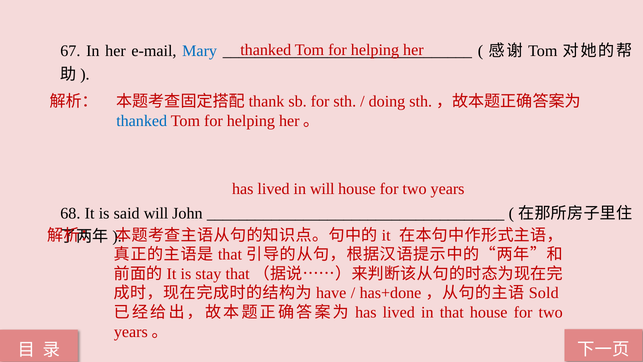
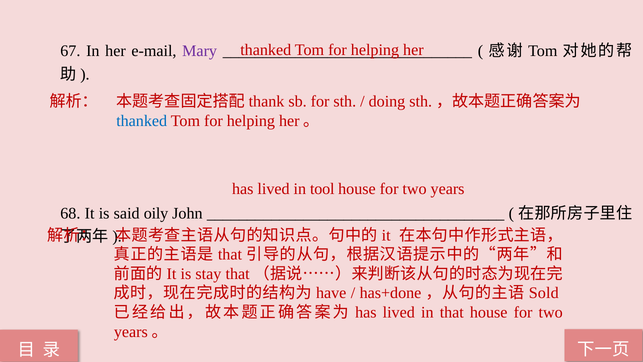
Mary colour: blue -> purple
in will: will -> tool
said will: will -> oily
